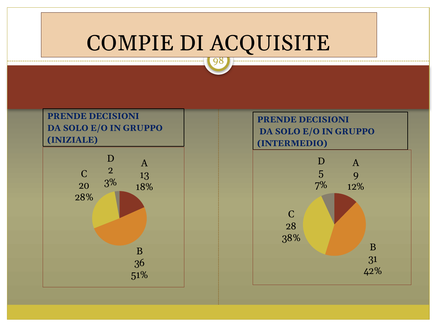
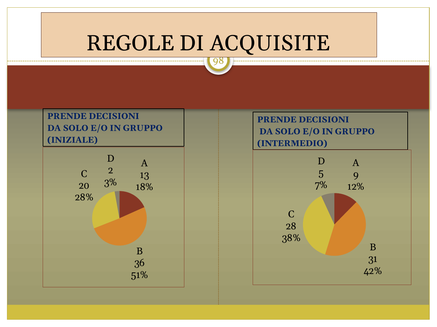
COMPIE: COMPIE -> REGOLE
